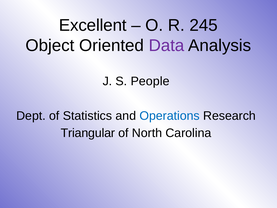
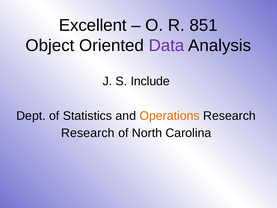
245: 245 -> 851
People: People -> Include
Operations colour: blue -> orange
Triangular at (88, 133): Triangular -> Research
